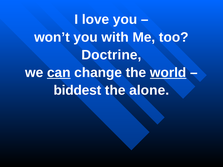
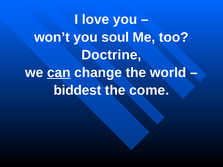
with: with -> soul
world underline: present -> none
alone: alone -> come
